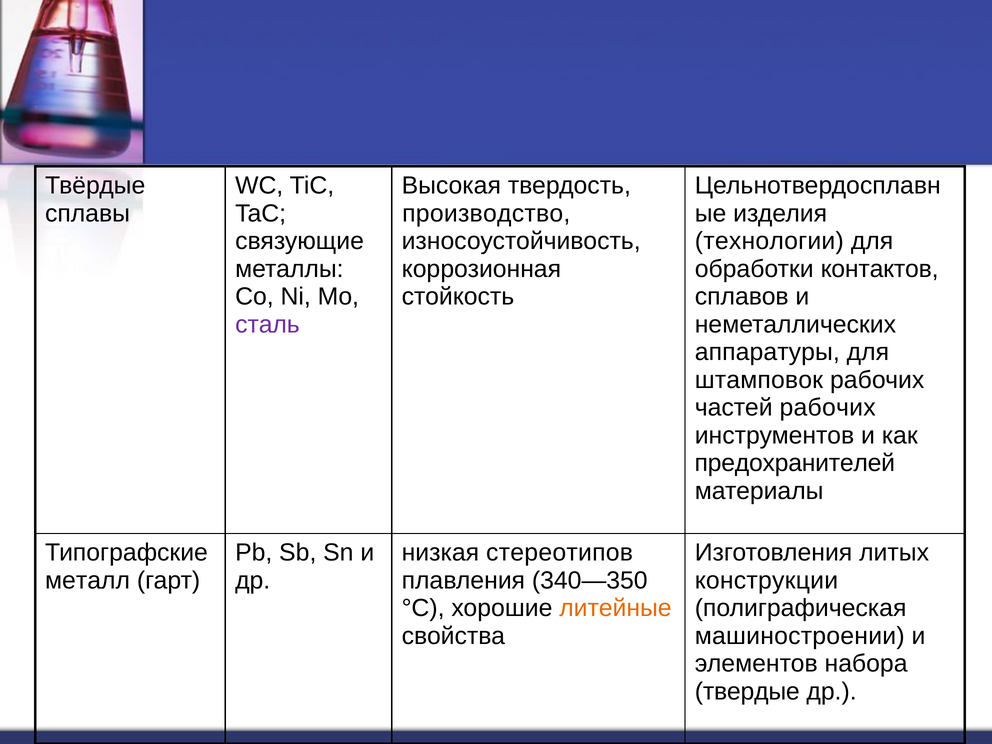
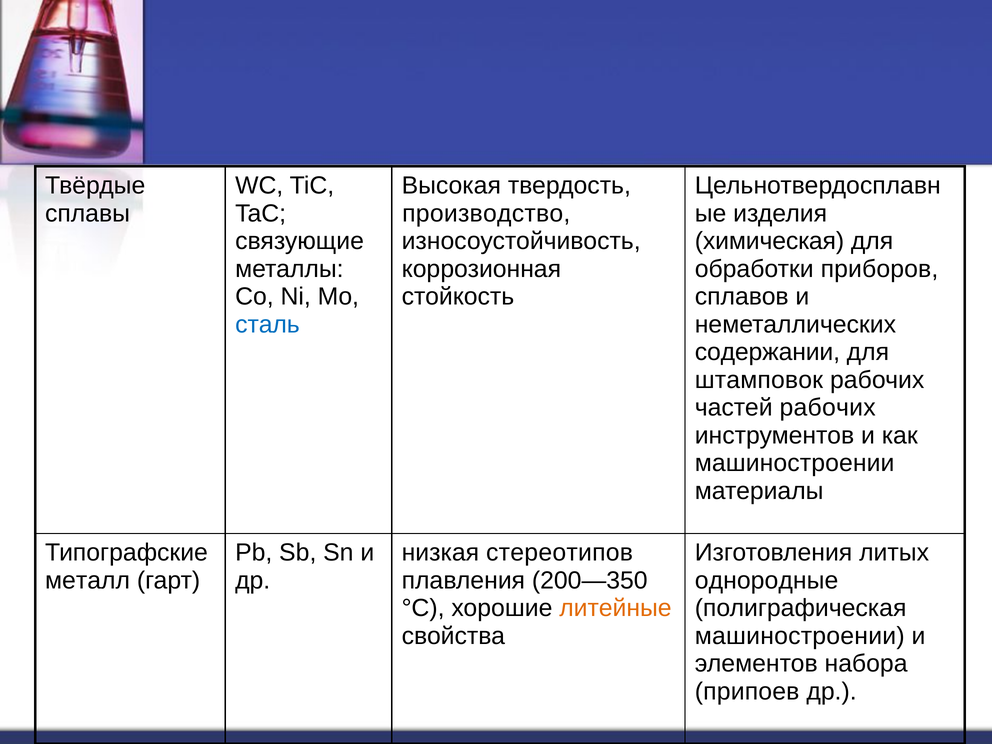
технологии: технологии -> химическая
контактов: контактов -> приборов
сталь colour: purple -> blue
аппаратуры: аппаратуры -> содержании
предохранителей at (795, 463): предохранителей -> машиностроении
340—350: 340—350 -> 200—350
конструкции: конструкции -> однородные
твердые: твердые -> припоев
